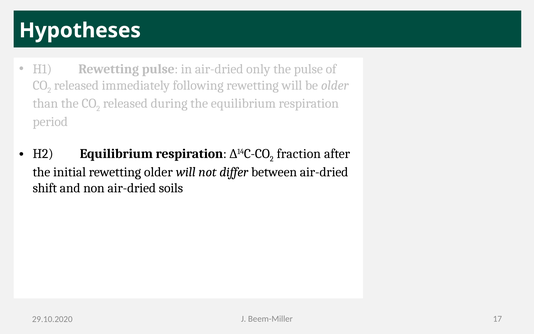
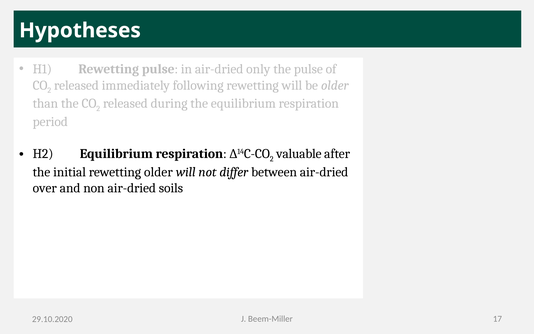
fraction: fraction -> valuable
shift: shift -> over
